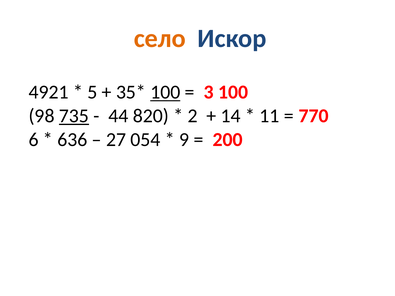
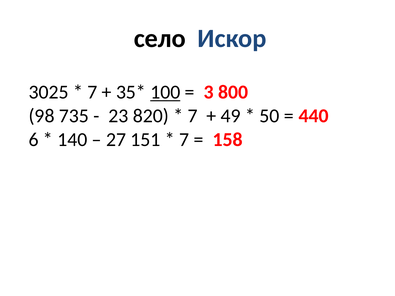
село colour: orange -> black
4921: 4921 -> 3025
5 at (92, 92): 5 -> 7
3 100: 100 -> 800
735 underline: present -> none
44: 44 -> 23
2 at (193, 116): 2 -> 7
14: 14 -> 49
11: 11 -> 50
770: 770 -> 440
636: 636 -> 140
054: 054 -> 151
9 at (184, 140): 9 -> 7
200: 200 -> 158
